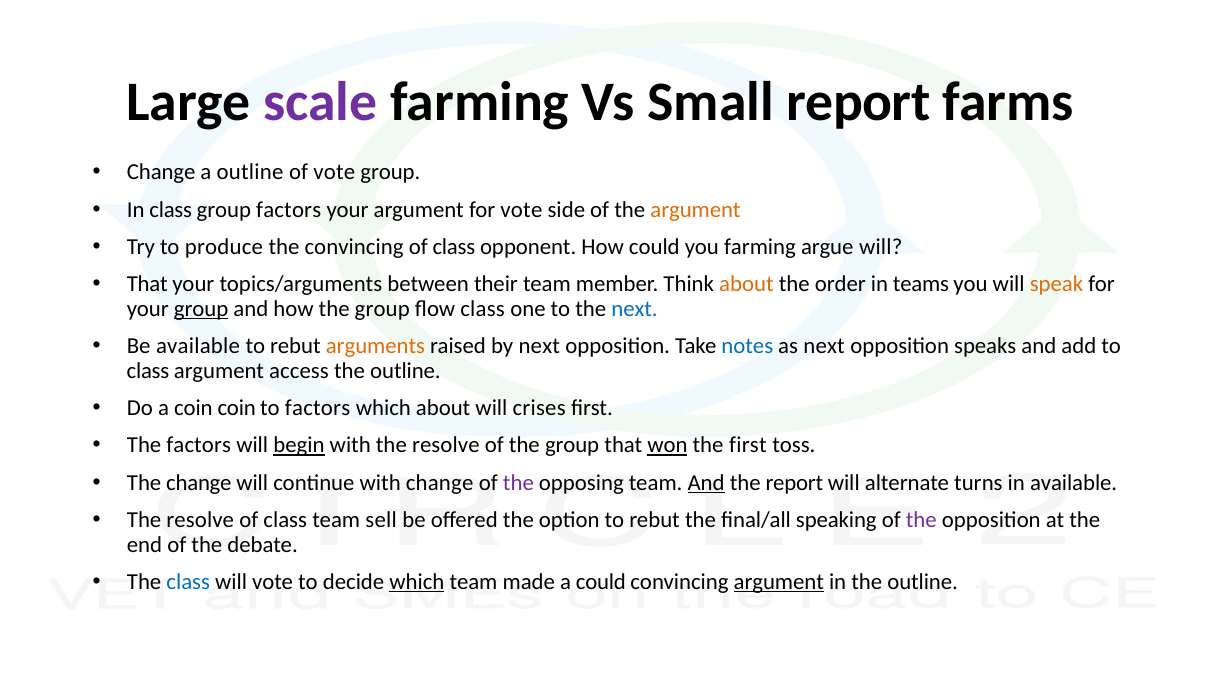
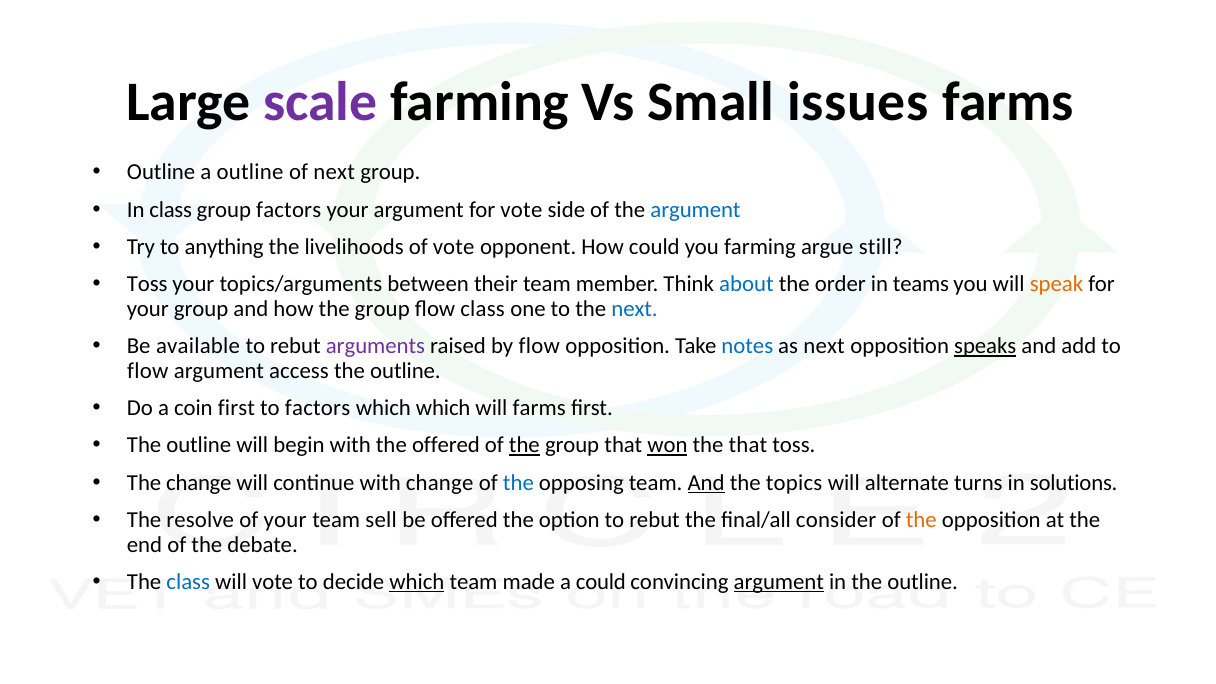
Small report: report -> issues
Change at (161, 172): Change -> Outline
of vote: vote -> next
argument at (695, 210) colour: orange -> blue
produce: produce -> anything
the convincing: convincing -> livelihoods
class at (454, 247): class -> vote
argue will: will -> still
That at (147, 284): That -> Toss
about at (746, 284) colour: orange -> blue
group at (201, 309) underline: present -> none
arguments colour: orange -> purple
by next: next -> flow
speaks underline: none -> present
class at (148, 371): class -> flow
coin coin: coin -> first
which about: about -> which
will crises: crises -> farms
factors at (199, 445): factors -> outline
begin underline: present -> none
with the resolve: resolve -> offered
the at (524, 445) underline: none -> present
the first: first -> that
the at (518, 483) colour: purple -> blue
the report: report -> topics
in available: available -> solutions
class at (285, 520): class -> your
speaking: speaking -> consider
the at (921, 520) colour: purple -> orange
